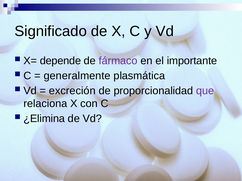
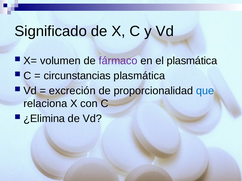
depende: depende -> volumen
el importante: importante -> plasmática
generalmente: generalmente -> circunstancias
que colour: purple -> blue
